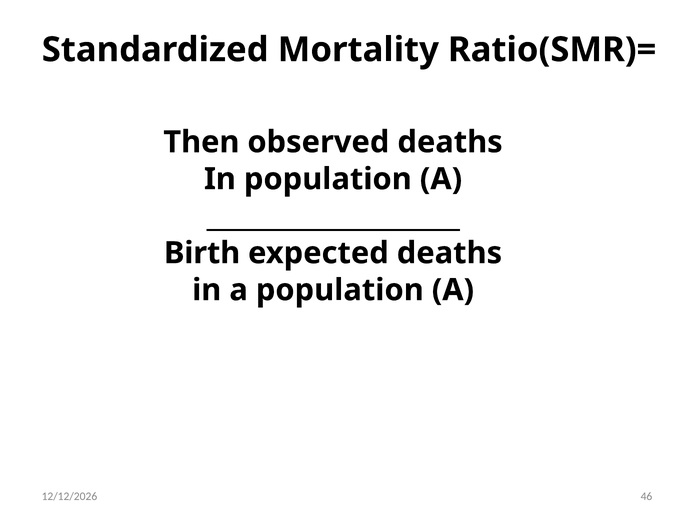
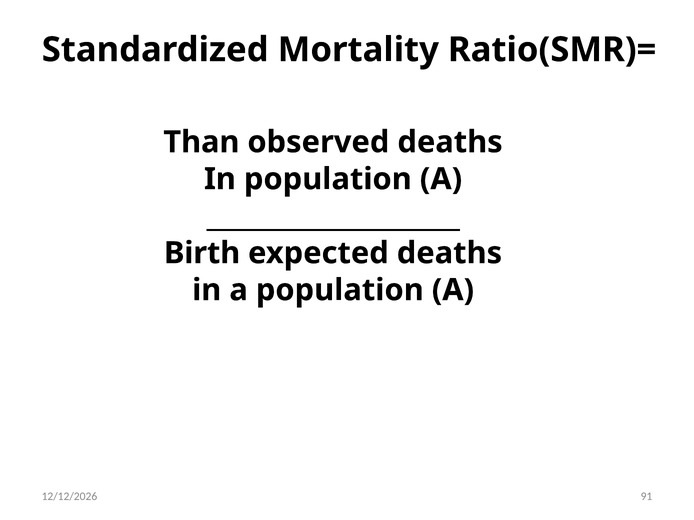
Then: Then -> Than
46: 46 -> 91
